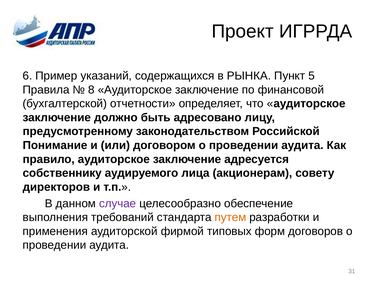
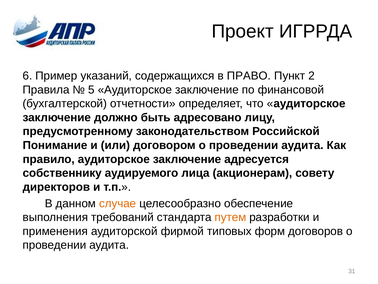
РЫНКА: РЫНКА -> ПРАВО
5: 5 -> 2
8: 8 -> 5
случае colour: purple -> orange
